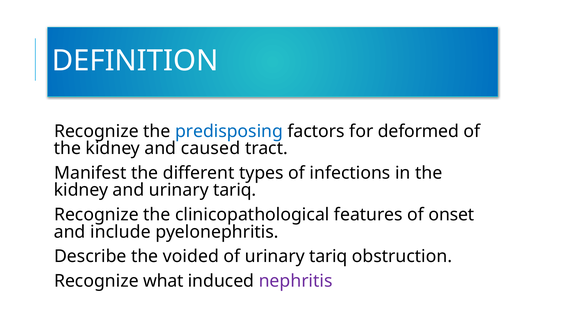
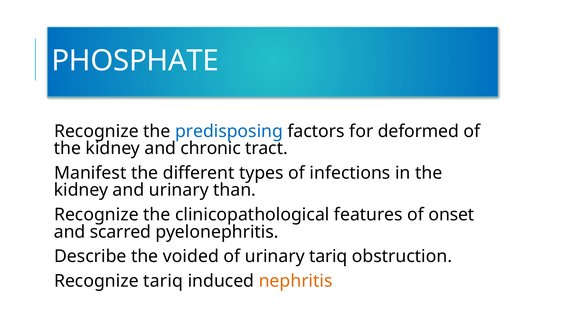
DEFINITION: DEFINITION -> PHOSPHATE
caused: caused -> chronic
and urinary tariq: tariq -> than
include: include -> scarred
Recognize what: what -> tariq
nephritis colour: purple -> orange
